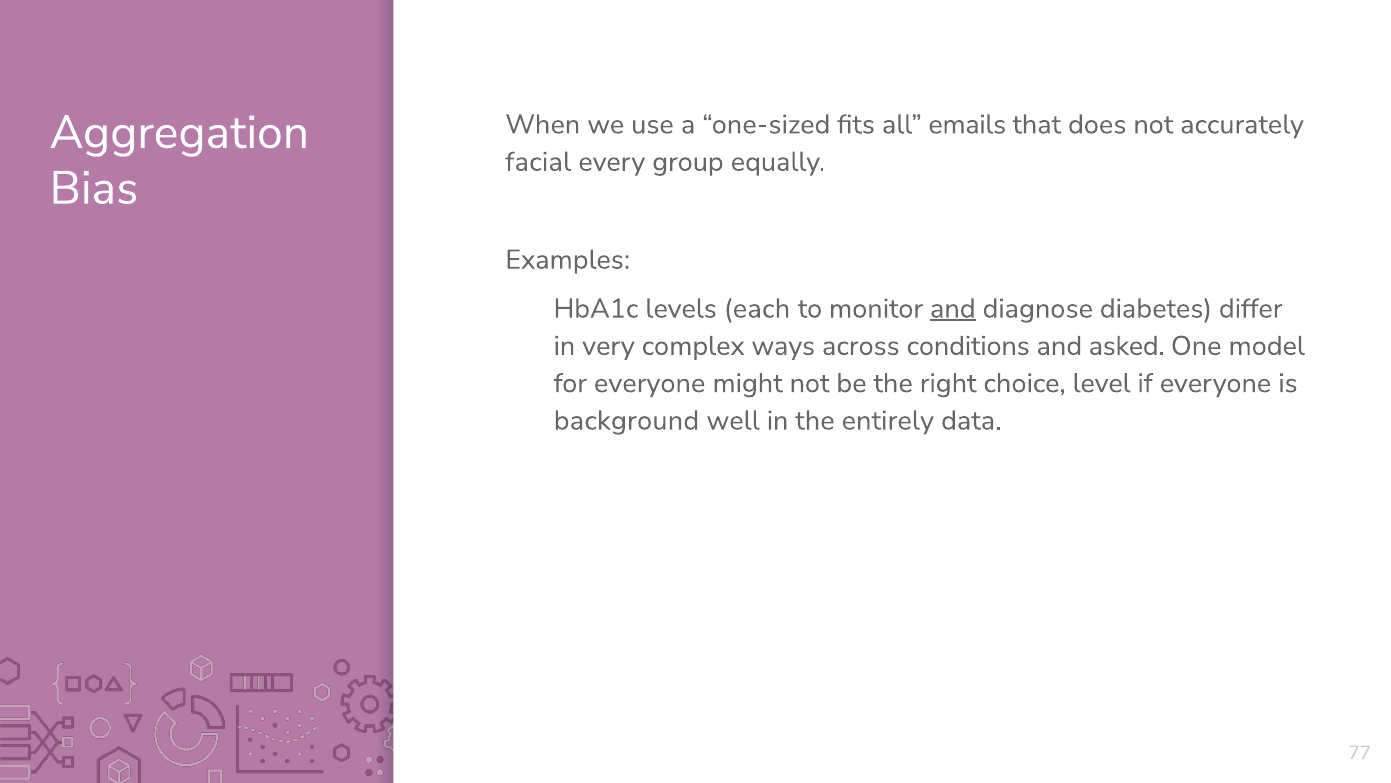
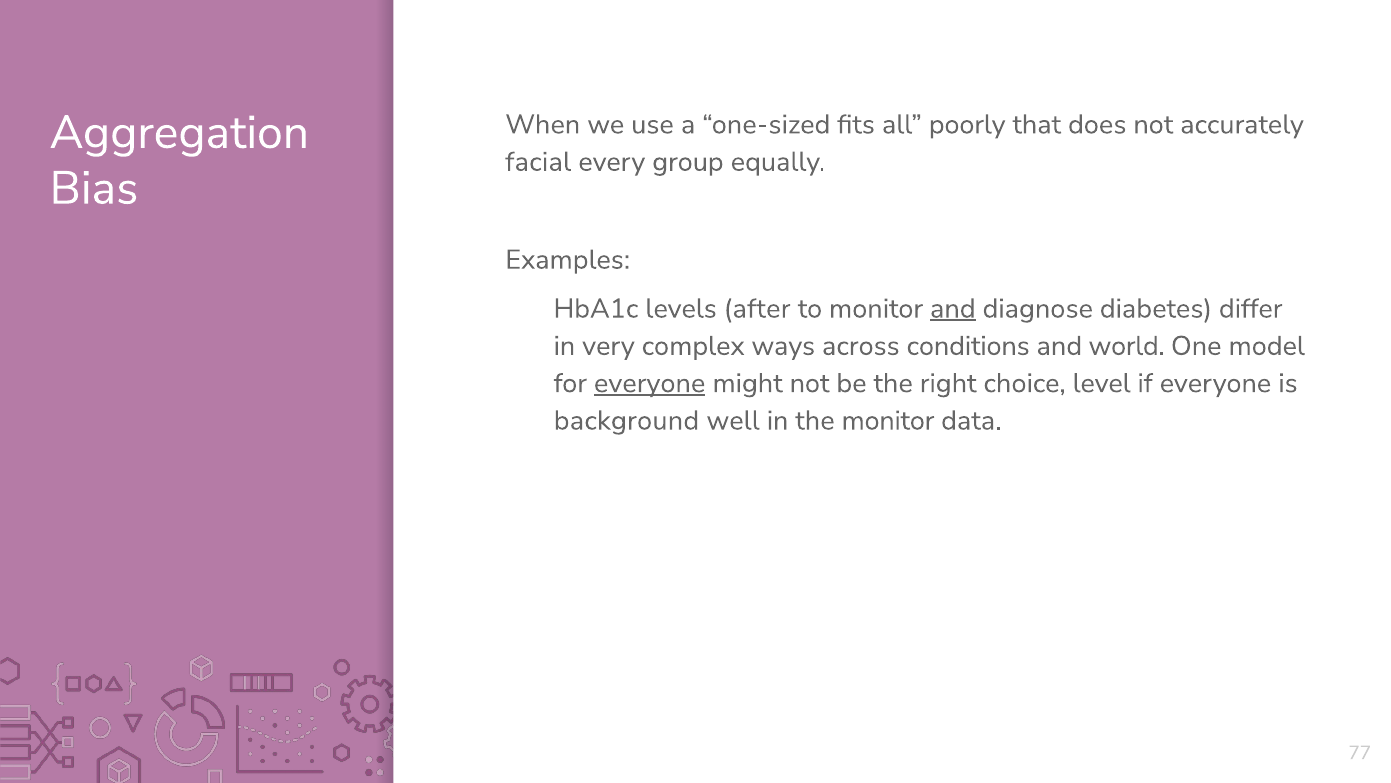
emails: emails -> poorly
each: each -> after
asked: asked -> world
everyone at (650, 383) underline: none -> present
the entirely: entirely -> monitor
